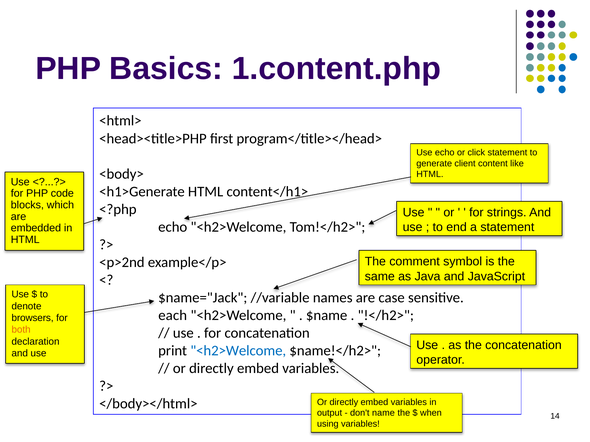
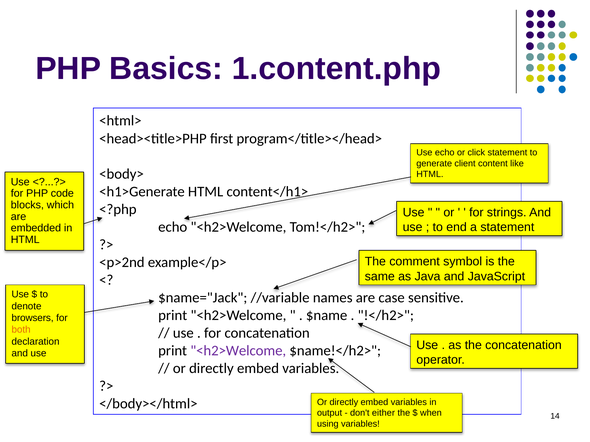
each at (173, 316): each -> print
<h2>Welcome at (238, 351) colour: blue -> purple
name: name -> either
